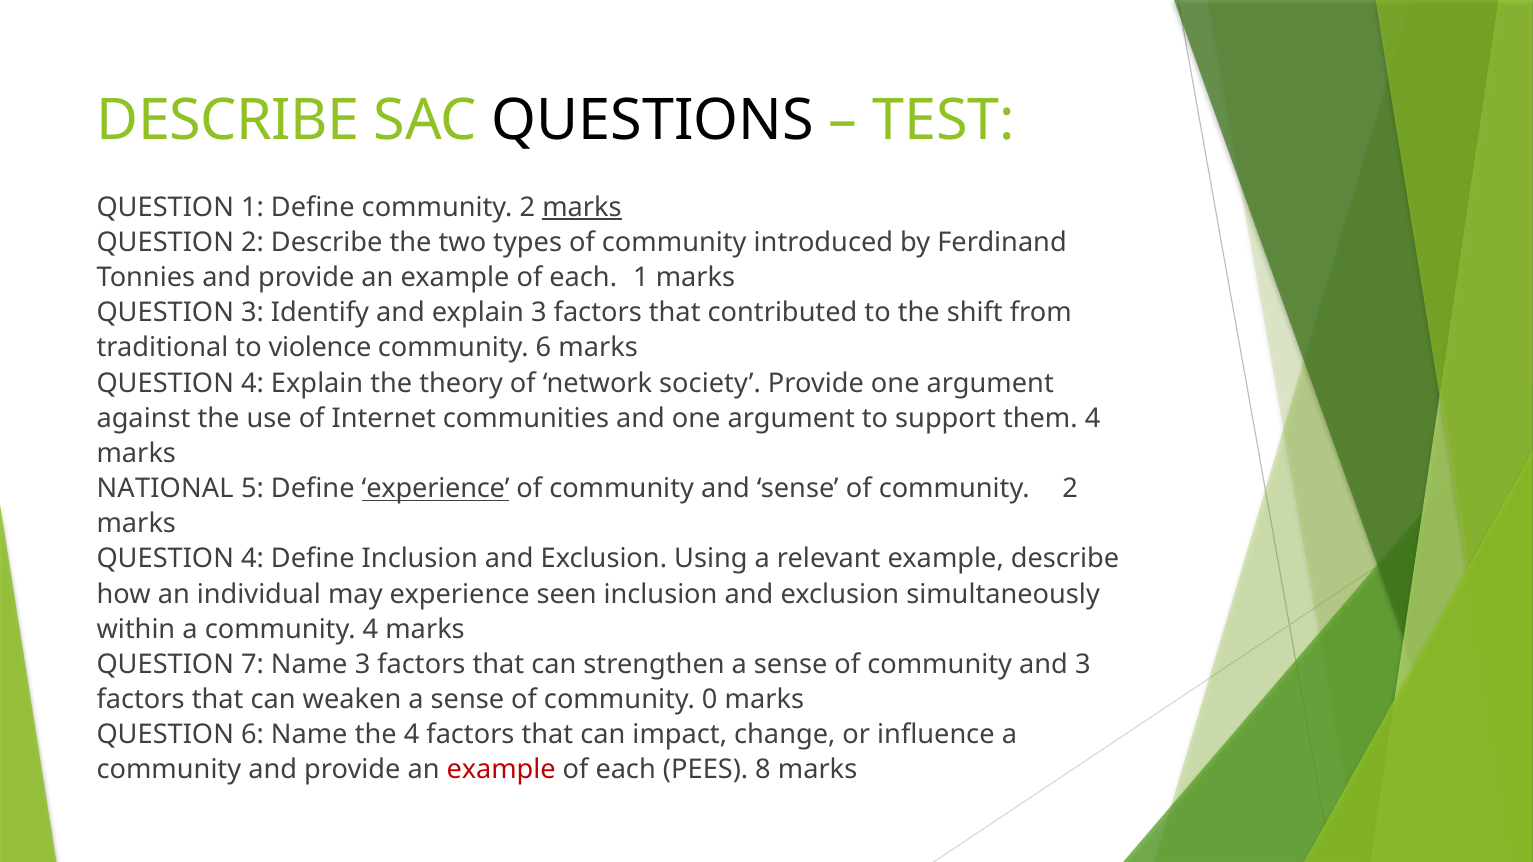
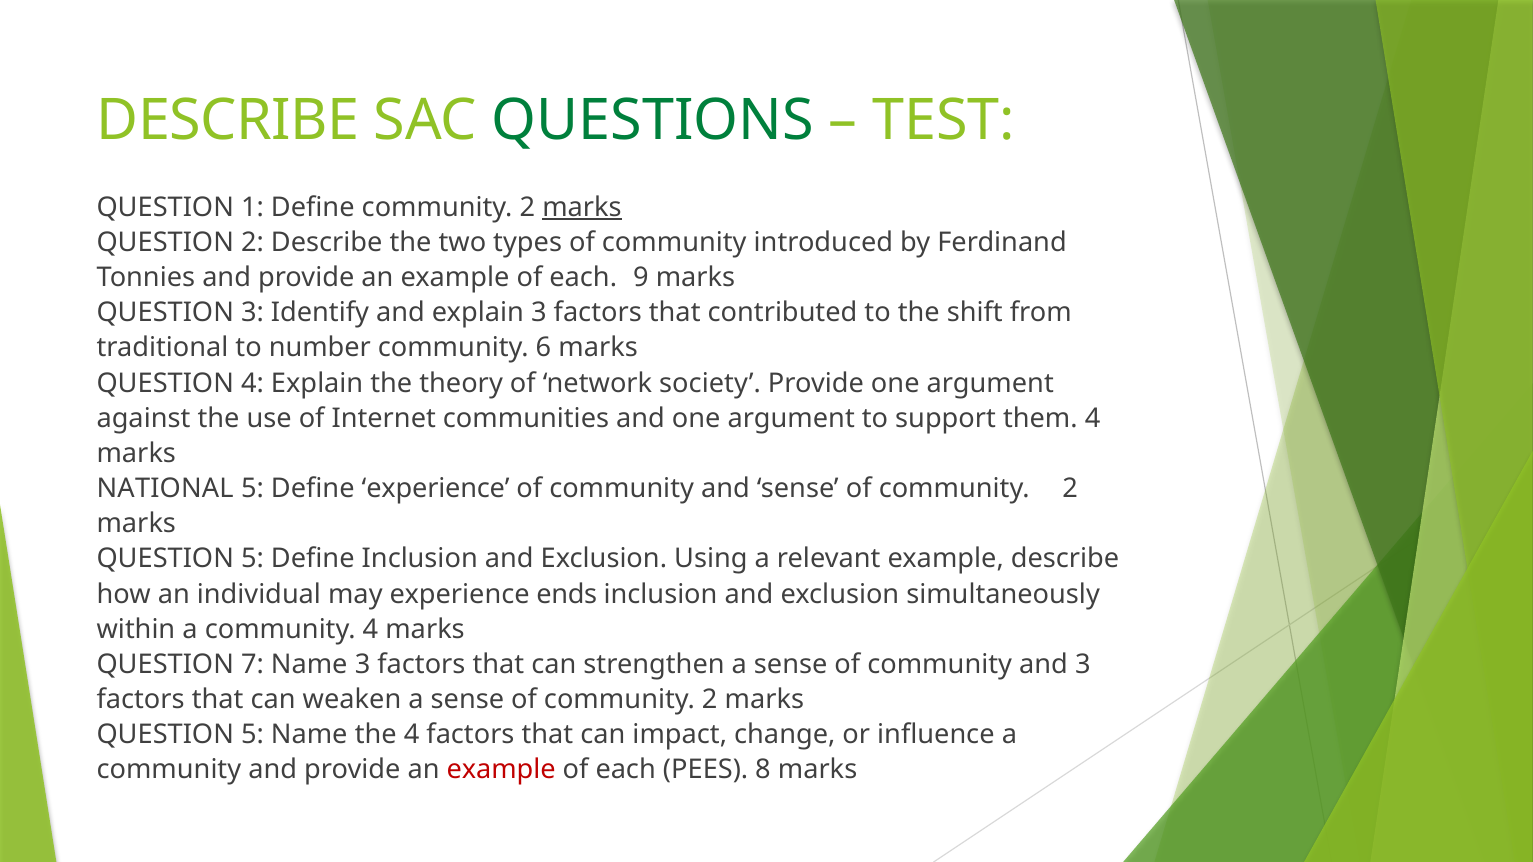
QUESTIONS colour: black -> green
each 1: 1 -> 9
violence: violence -> number
experience at (436, 489) underline: present -> none
4 at (252, 559): 4 -> 5
seen: seen -> ends
0 at (710, 700): 0 -> 2
6 at (252, 735): 6 -> 5
